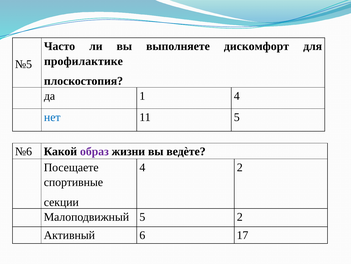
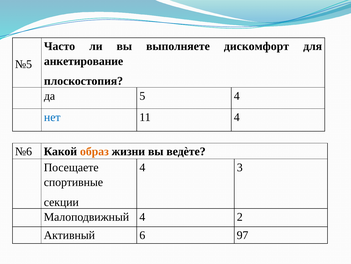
профилактике: профилактике -> анкетирование
1: 1 -> 5
11 5: 5 -> 4
образ colour: purple -> orange
4 2: 2 -> 3
Малоподвижный 5: 5 -> 4
17: 17 -> 97
